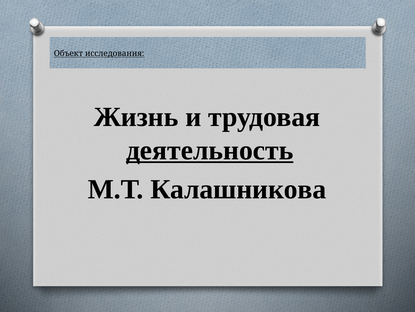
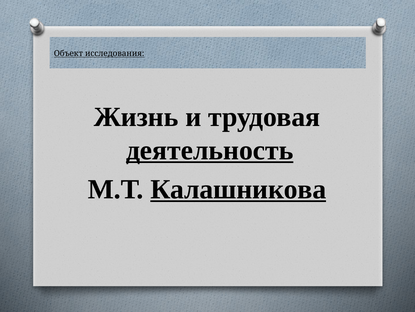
Калашникова underline: none -> present
